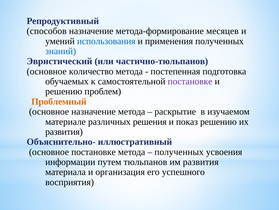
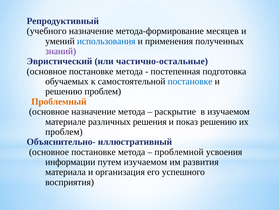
способов: способов -> учебного
знаний colour: blue -> purple
частично-тюльпанов: частично-тюльпанов -> частично-остальные
количество at (91, 71): количество -> постановке
постановке at (190, 81) colour: purple -> blue
развития at (64, 131): развития -> проблем
полученных at (179, 151): полученных -> проблемной
путем тюльпанов: тюльпанов -> изучаемом
